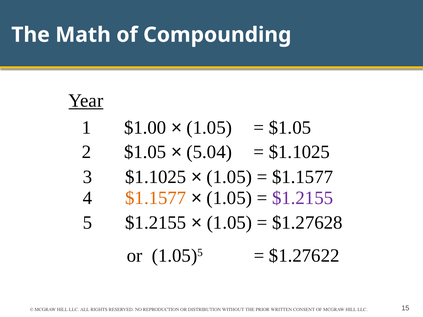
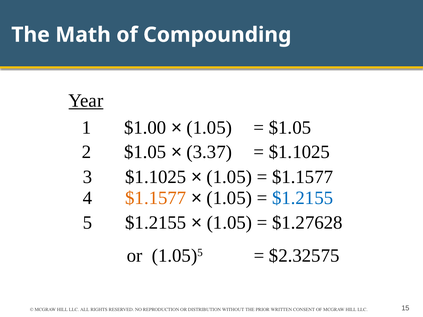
5.04: 5.04 -> 3.37
$1.2155 at (303, 198) colour: purple -> blue
$1.27622: $1.27622 -> $2.32575
